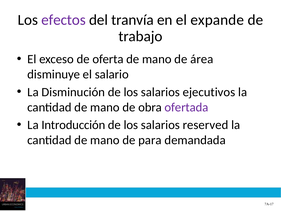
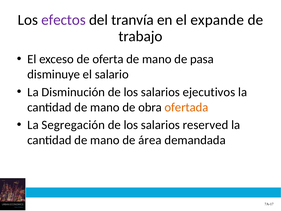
área: área -> pasa
ofertada colour: purple -> orange
Introducción: Introducción -> Segregación
para: para -> área
